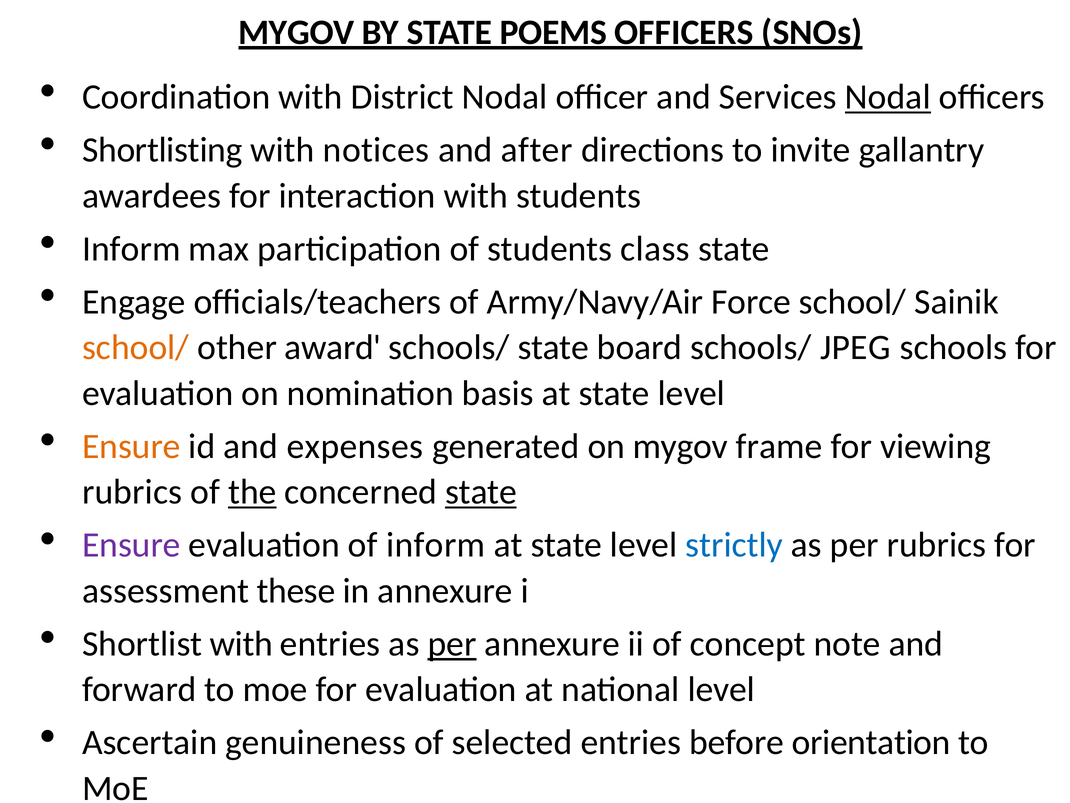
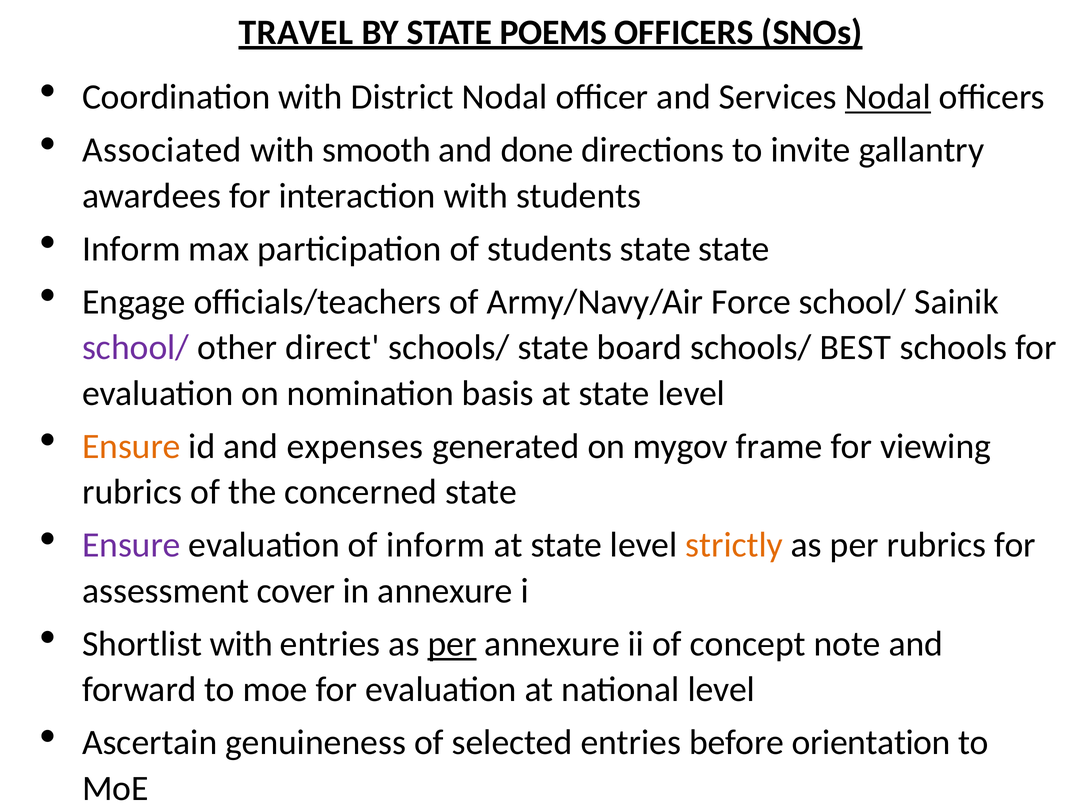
MYGOV at (296, 32): MYGOV -> TRAVEL
Shortlisting: Shortlisting -> Associated
notices: notices -> smooth
after: after -> done
students class: class -> state
school/ at (136, 347) colour: orange -> purple
award: award -> direct
JPEG: JPEG -> BEST
the underline: present -> none
state at (481, 492) underline: present -> none
strictly colour: blue -> orange
these: these -> cover
